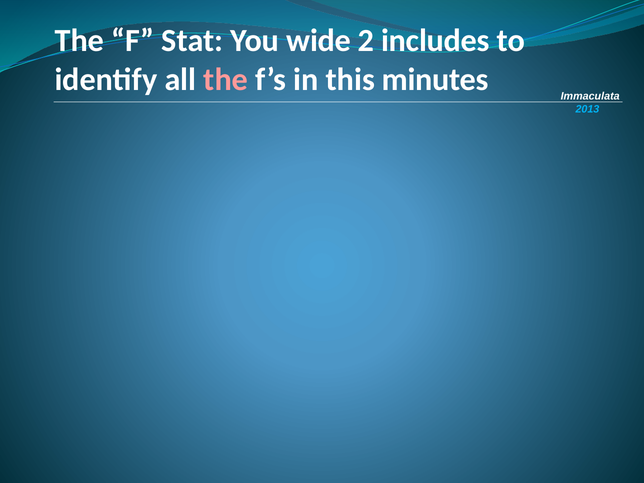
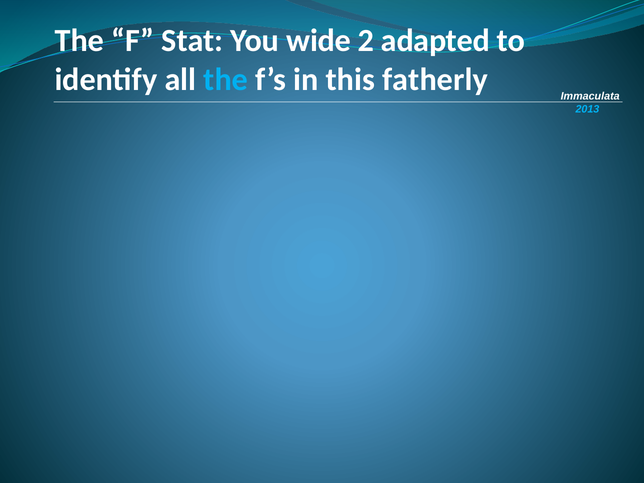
includes: includes -> adapted
the at (226, 79) colour: pink -> light blue
minutes: minutes -> fatherly
